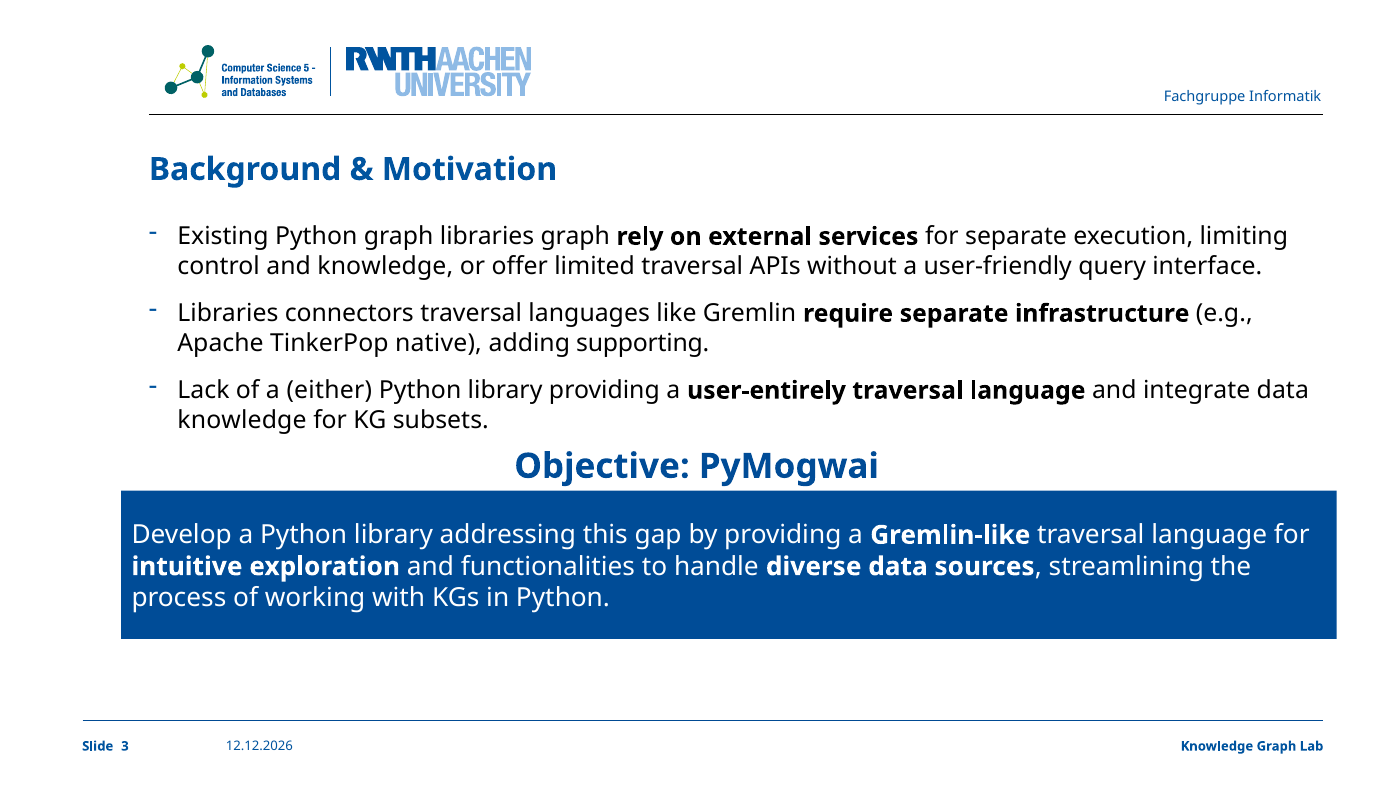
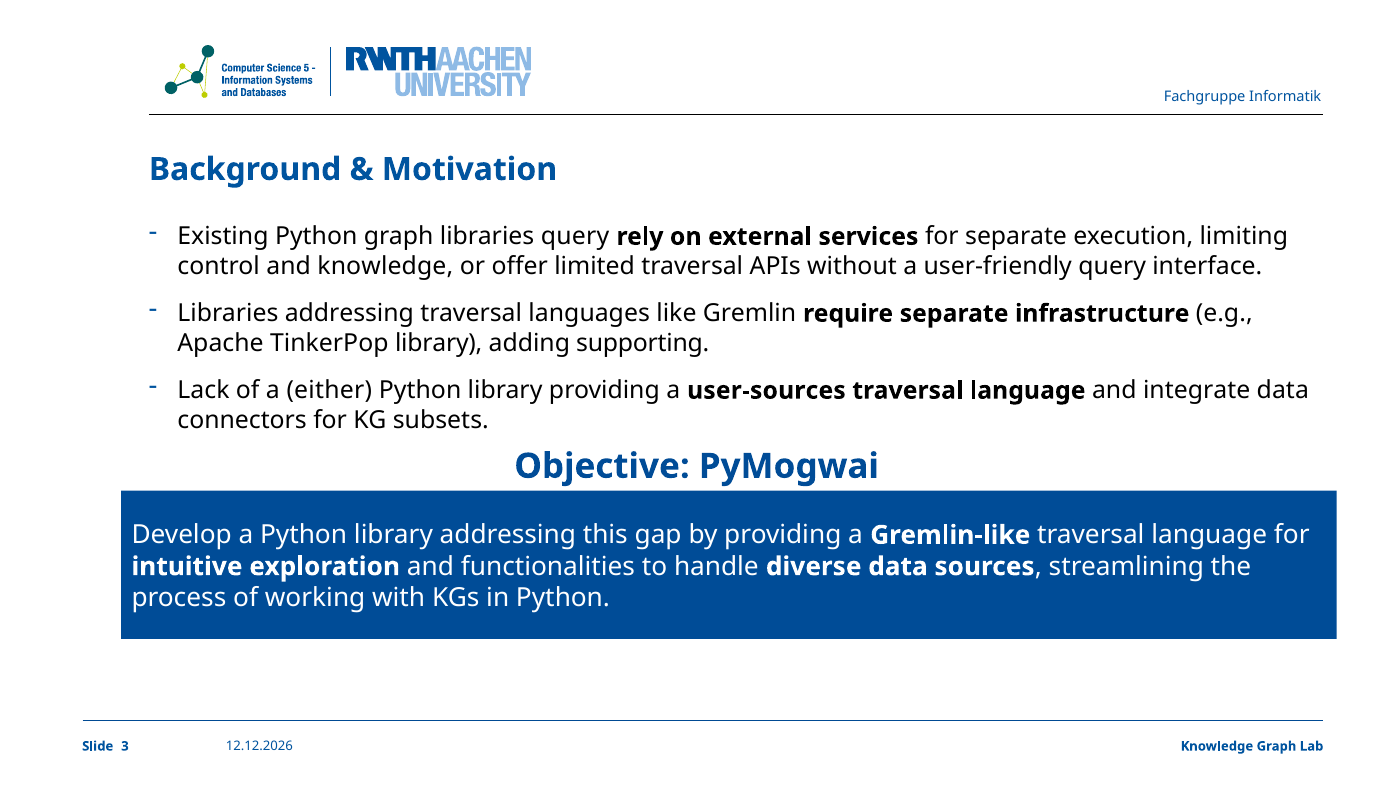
libraries graph: graph -> query
Libraries connectors: connectors -> addressing
TinkerPop native: native -> library
user-entirely: user-entirely -> user-sources
knowledge at (242, 421): knowledge -> connectors
